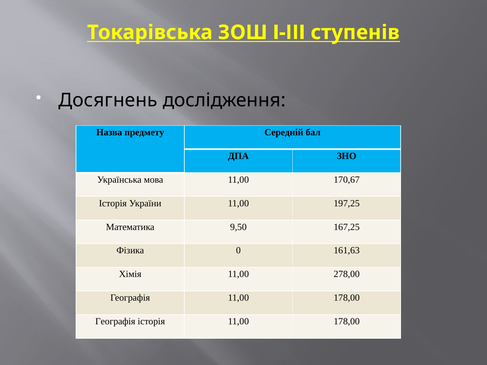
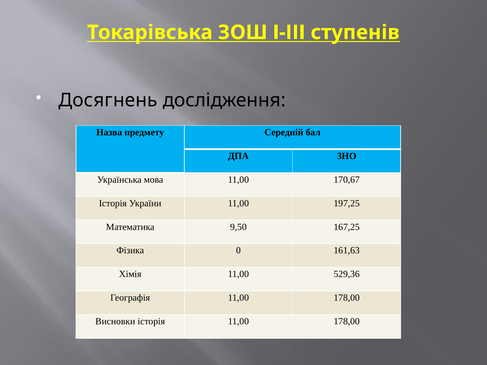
278,00: 278,00 -> 529,36
Географія at (115, 322): Географія -> Висновки
